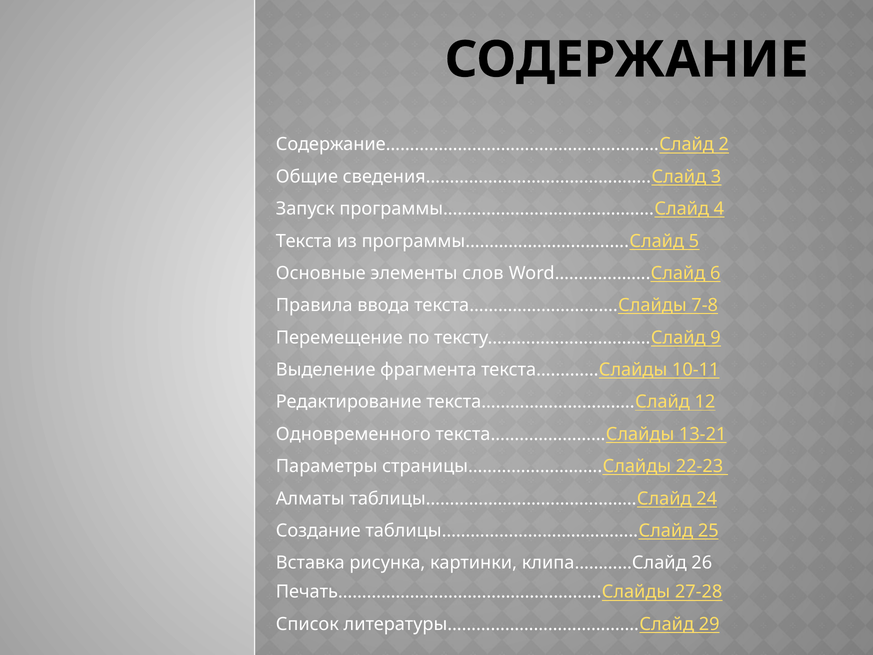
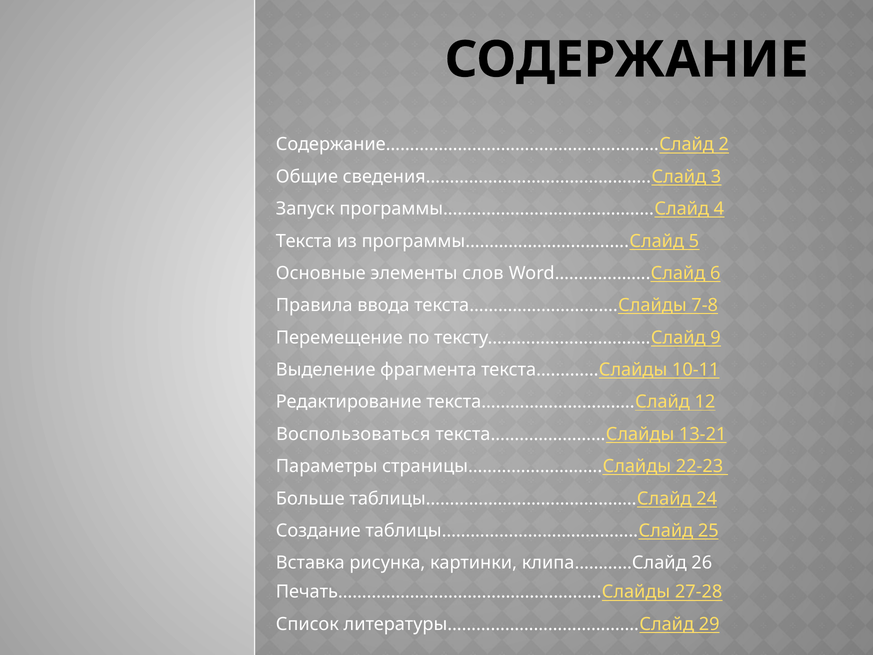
Одновременного: Одновременного -> Воспользоваться
Алматы: Алматы -> Больше
